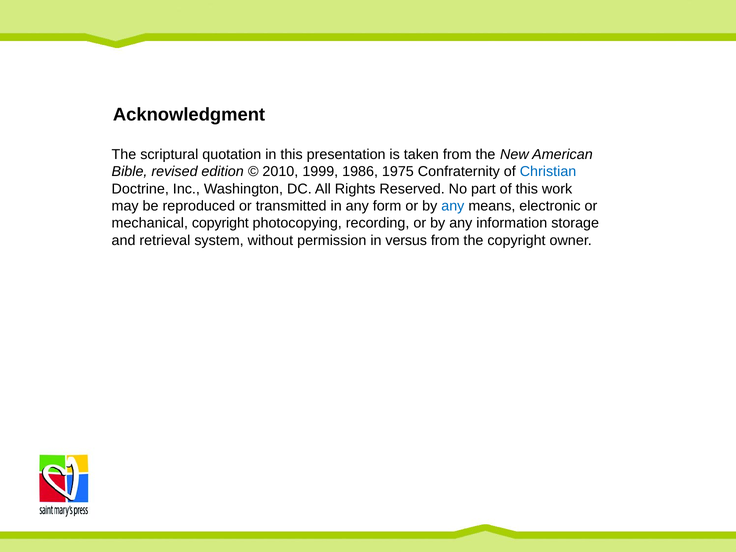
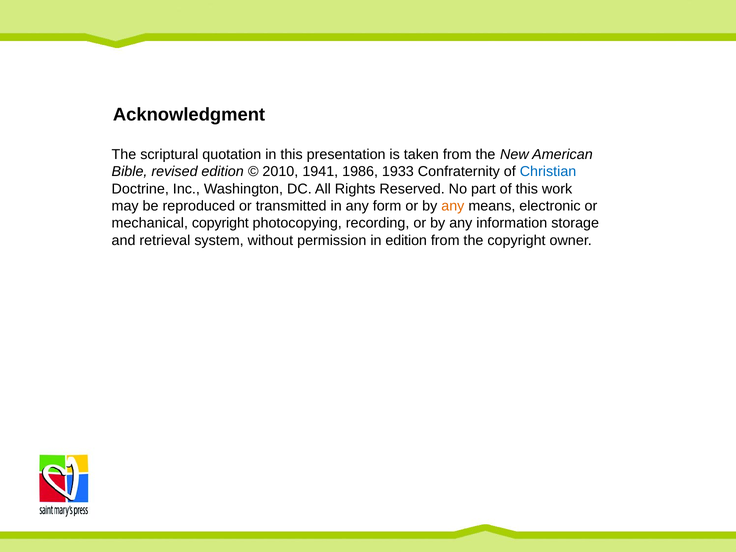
1999: 1999 -> 1941
1975: 1975 -> 1933
any at (453, 206) colour: blue -> orange
in versus: versus -> edition
